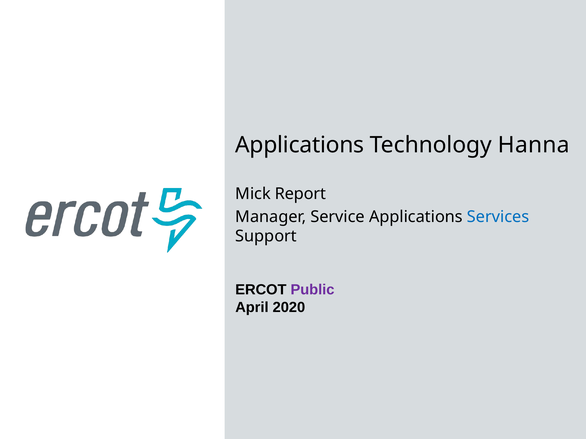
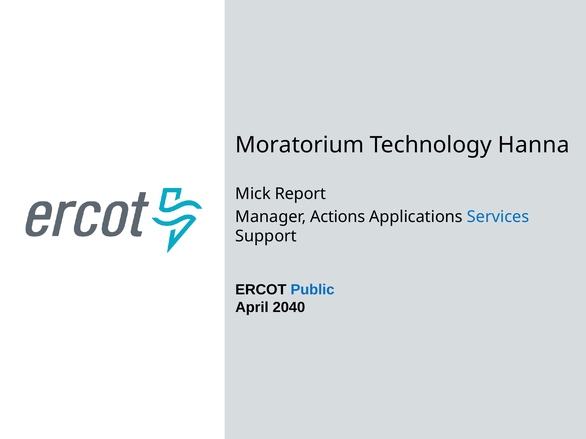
Applications at (300, 145): Applications -> Moratorium
Service: Service -> Actions
Public colour: purple -> blue
2020: 2020 -> 2040
